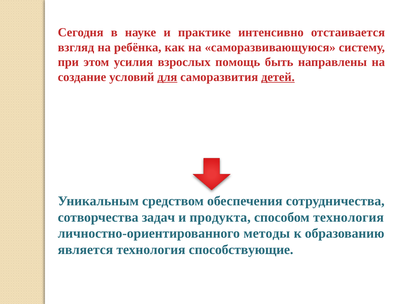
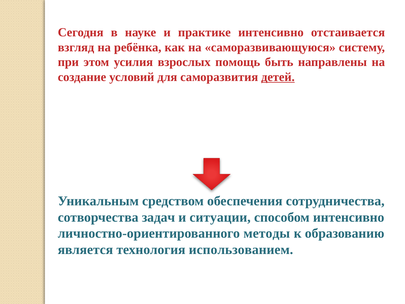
для underline: present -> none
продукта: продукта -> ситуации
способом технология: технология -> интенсивно
способствующие: способствующие -> использованием
